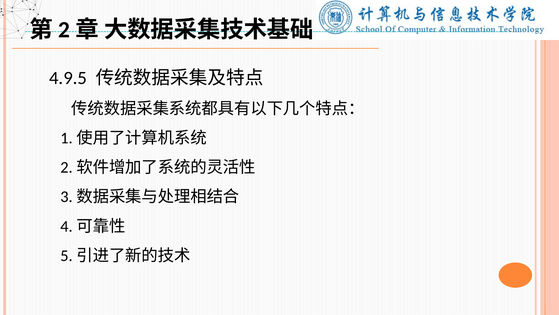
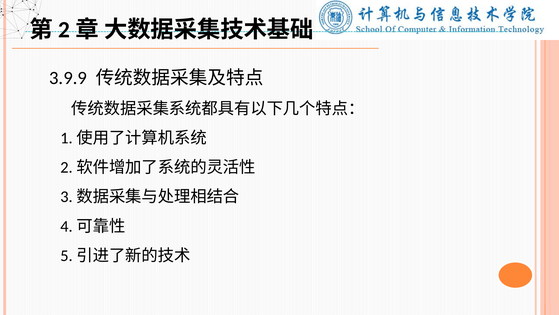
4.9.5: 4.9.5 -> 3.9.9
